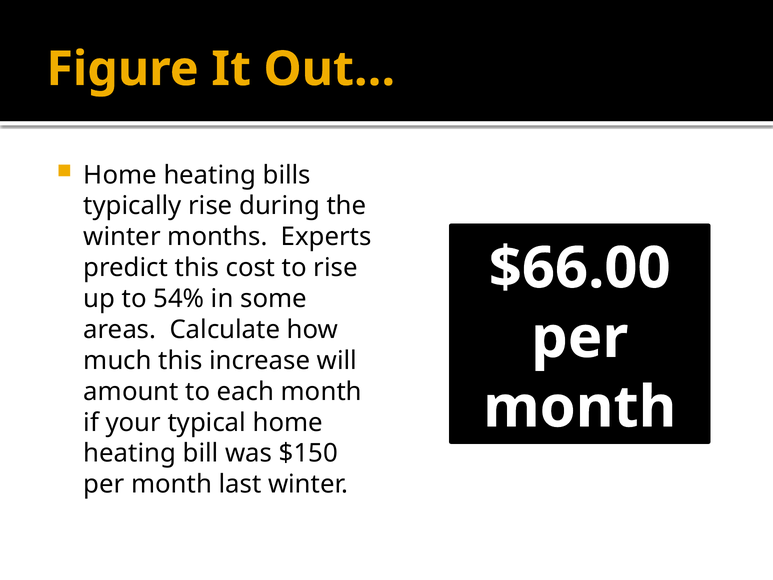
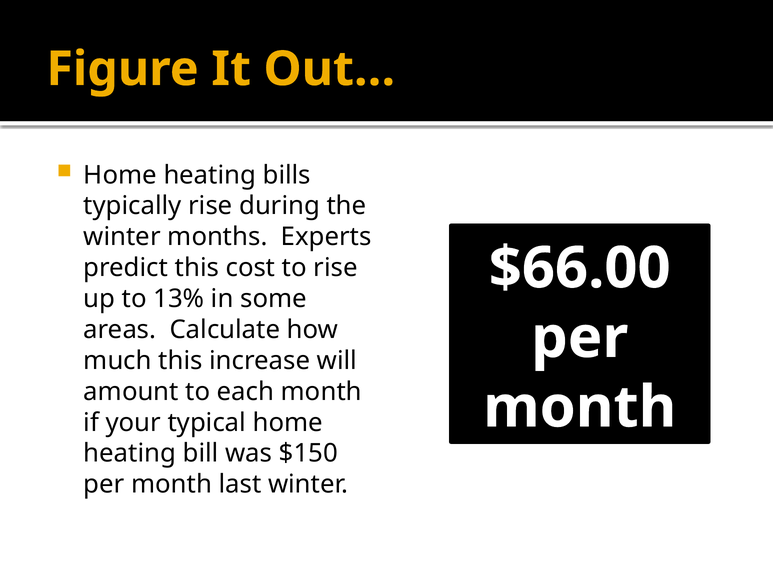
54%: 54% -> 13%
